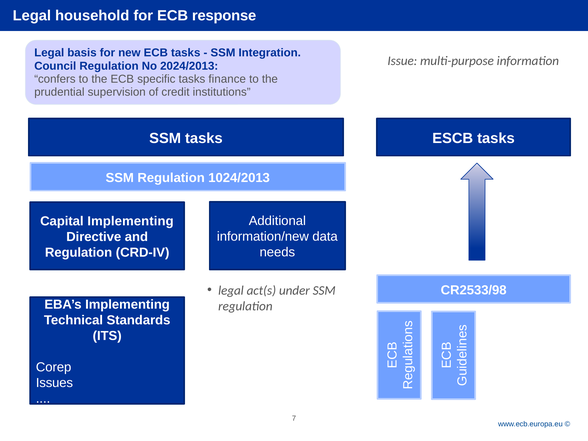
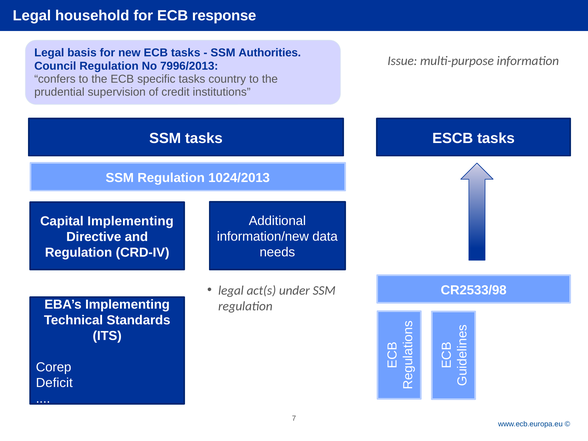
Integration: Integration -> Authorities
2024/2013: 2024/2013 -> 7996/2013
finance: finance -> country
Issues: Issues -> Deficit
